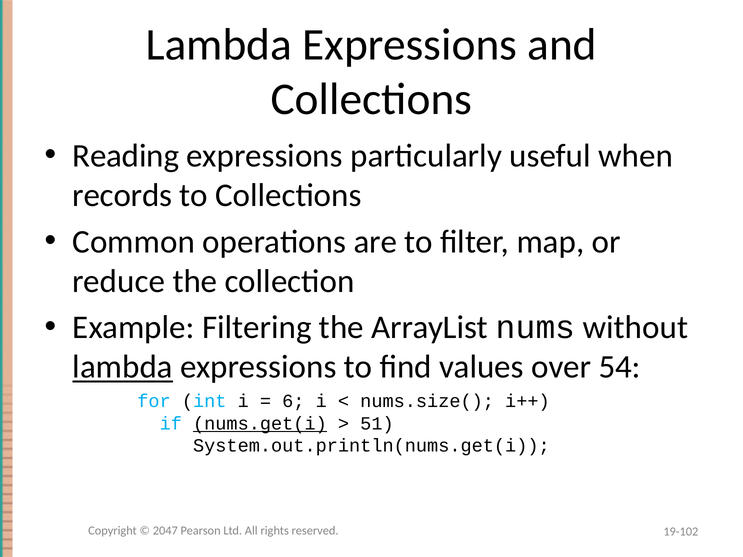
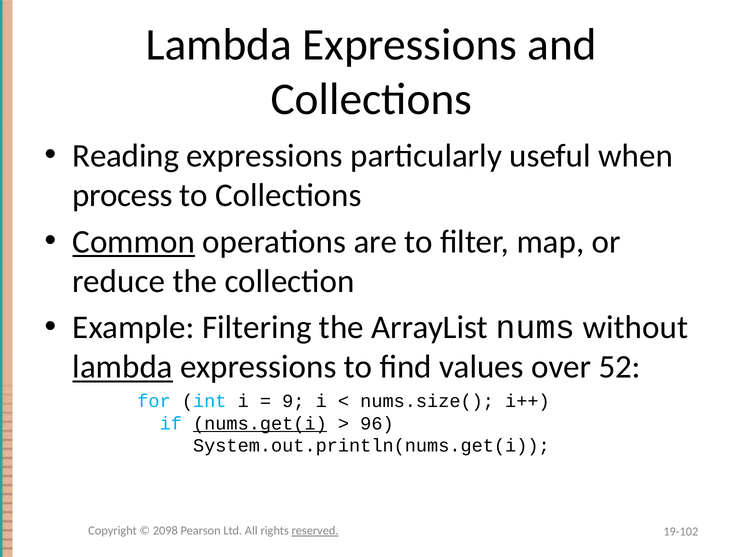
records: records -> process
Common underline: none -> present
54: 54 -> 52
6: 6 -> 9
51: 51 -> 96
2047: 2047 -> 2098
reserved underline: none -> present
